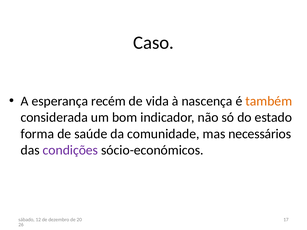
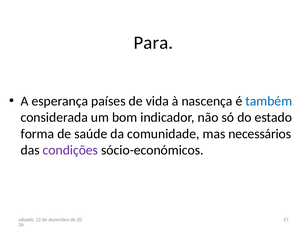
Caso: Caso -> Para
recém: recém -> países
também colour: orange -> blue
